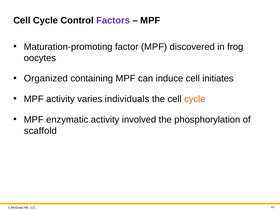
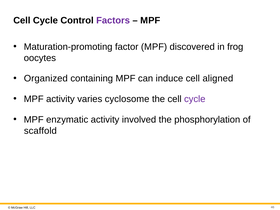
initiates: initiates -> aligned
individuals: individuals -> cyclosome
cycle at (195, 99) colour: orange -> purple
